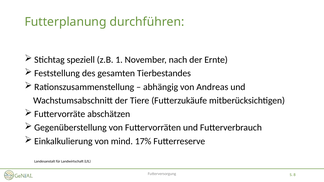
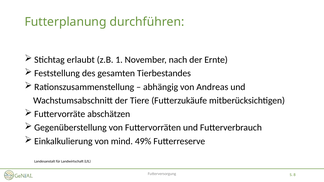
speziell: speziell -> erlaubt
17%: 17% -> 49%
